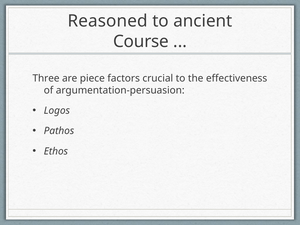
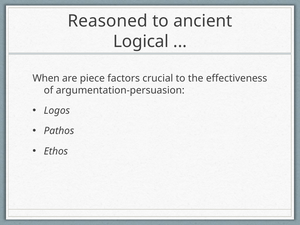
Course: Course -> Logical
Three: Three -> When
